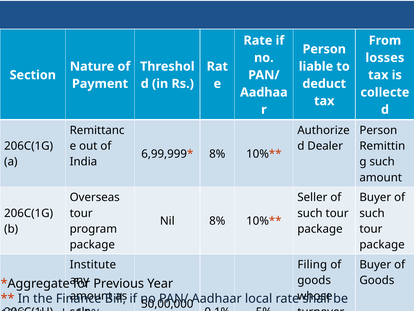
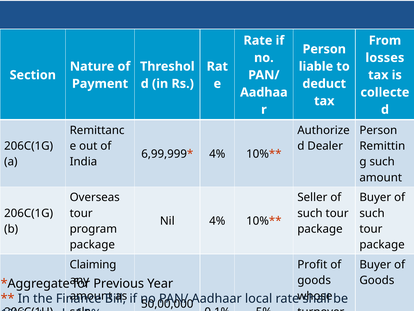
8% at (217, 154): 8% -> 4%
Nil 8%: 8% -> 4%
Institute: Institute -> Claiming
Filing: Filing -> Profit
